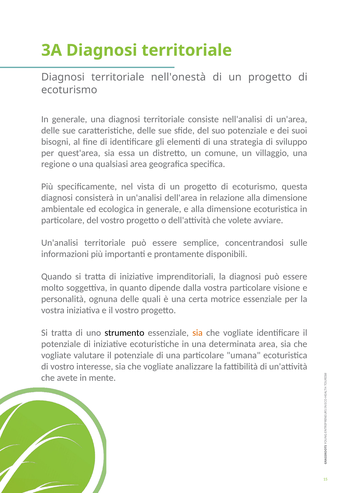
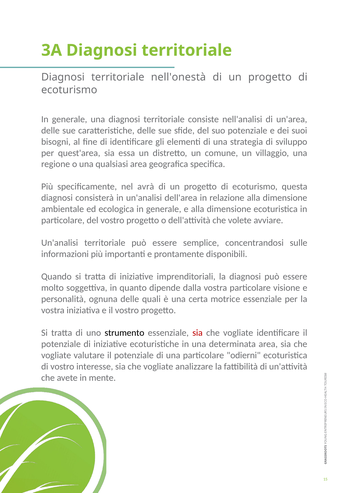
vista: vista -> avrà
sia at (198, 333) colour: orange -> red
umana: umana -> odierni
